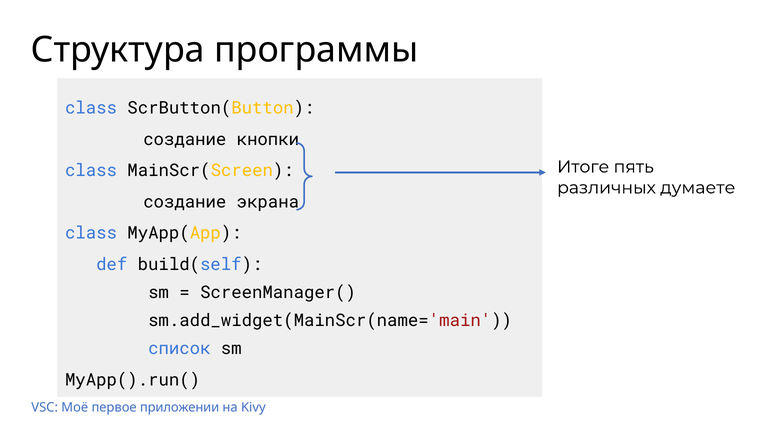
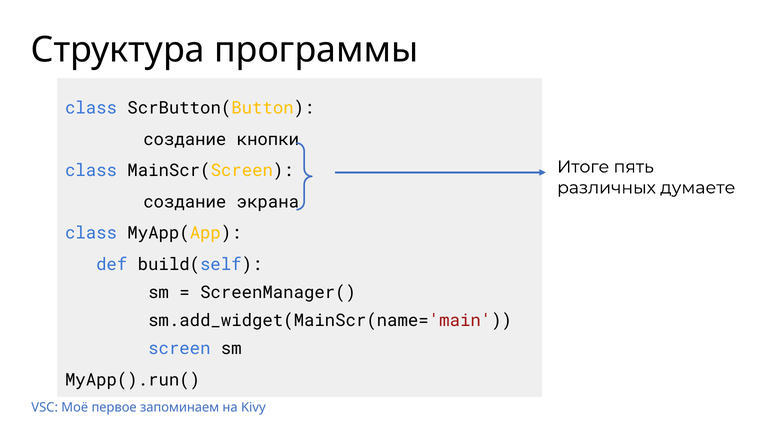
список: список -> screen
приложении: приложении -> запоминаем
